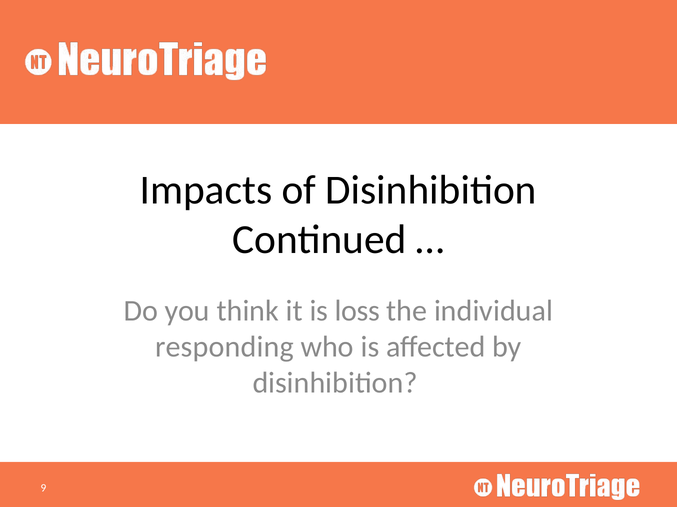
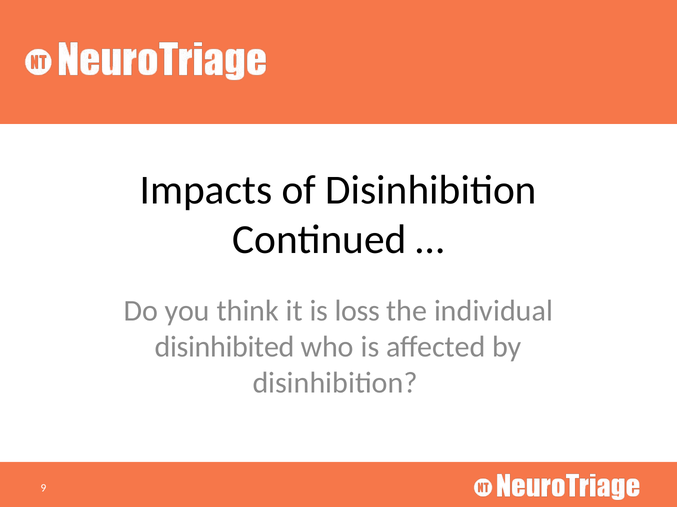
responding: responding -> disinhibited
